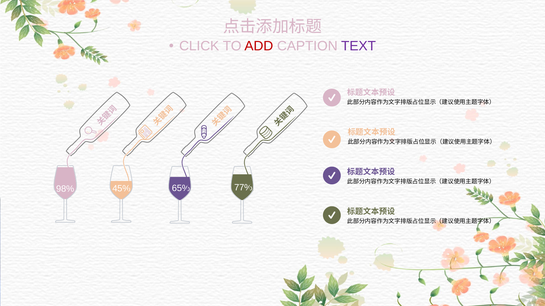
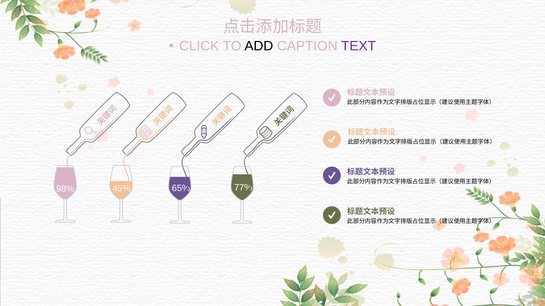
ADD colour: red -> black
